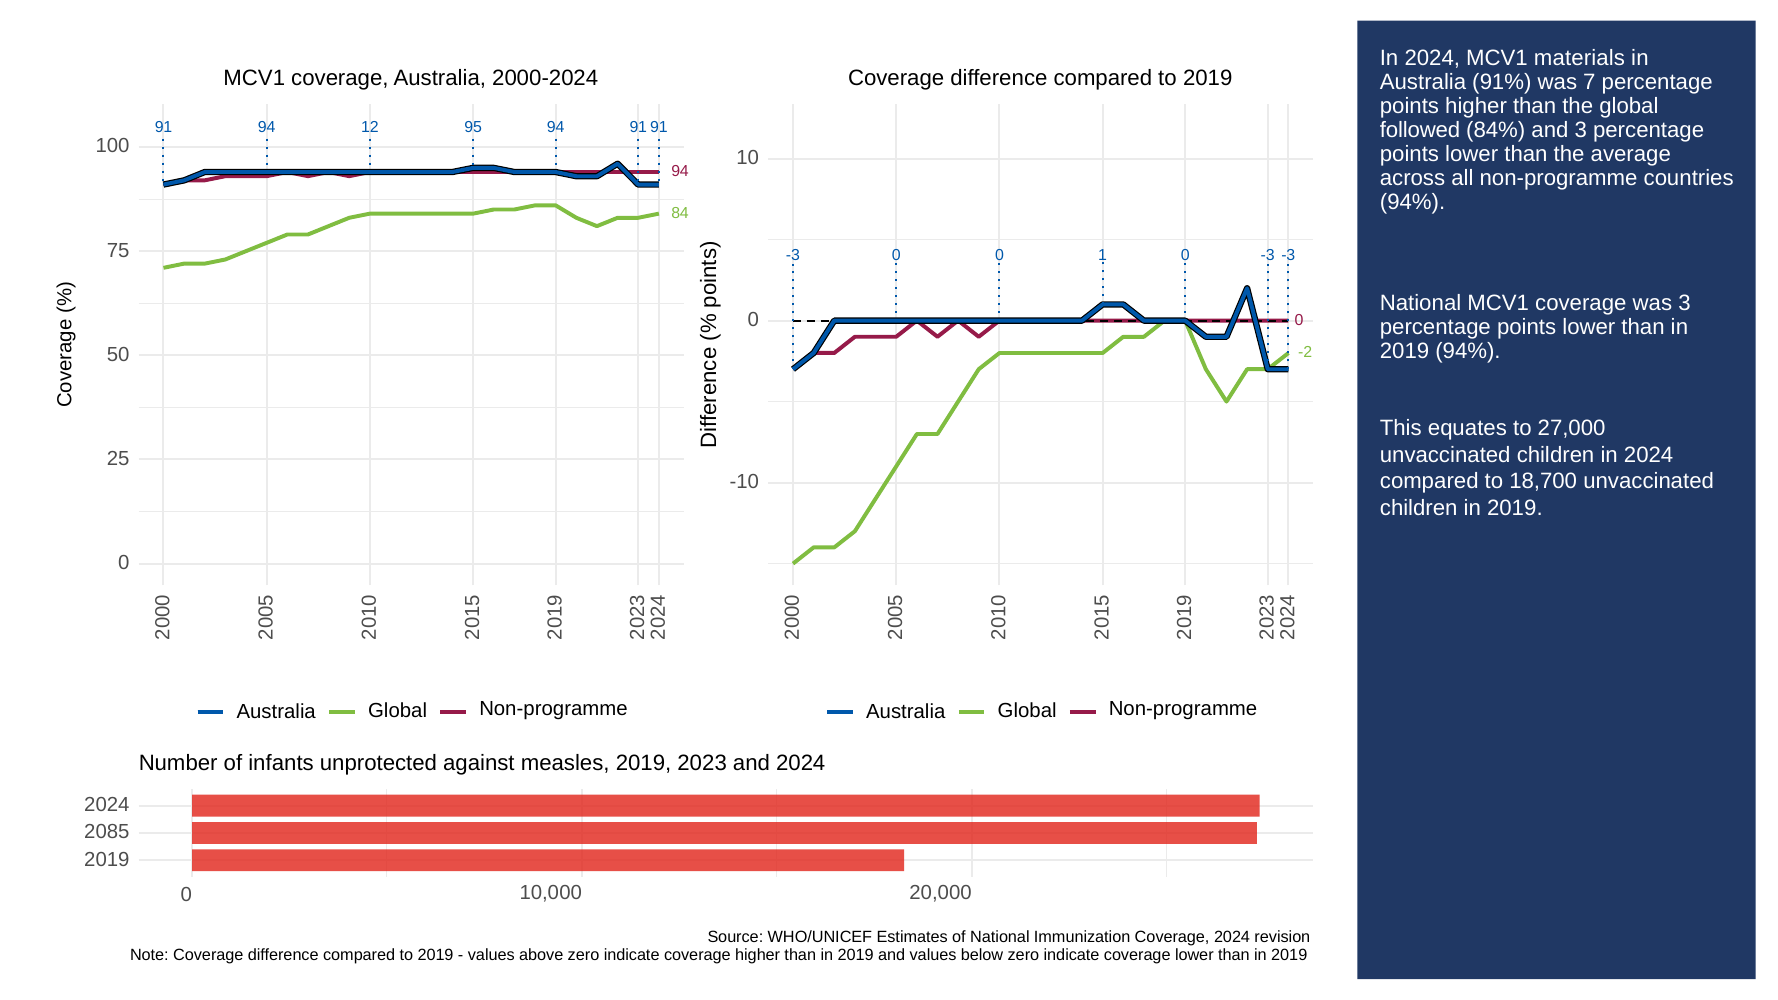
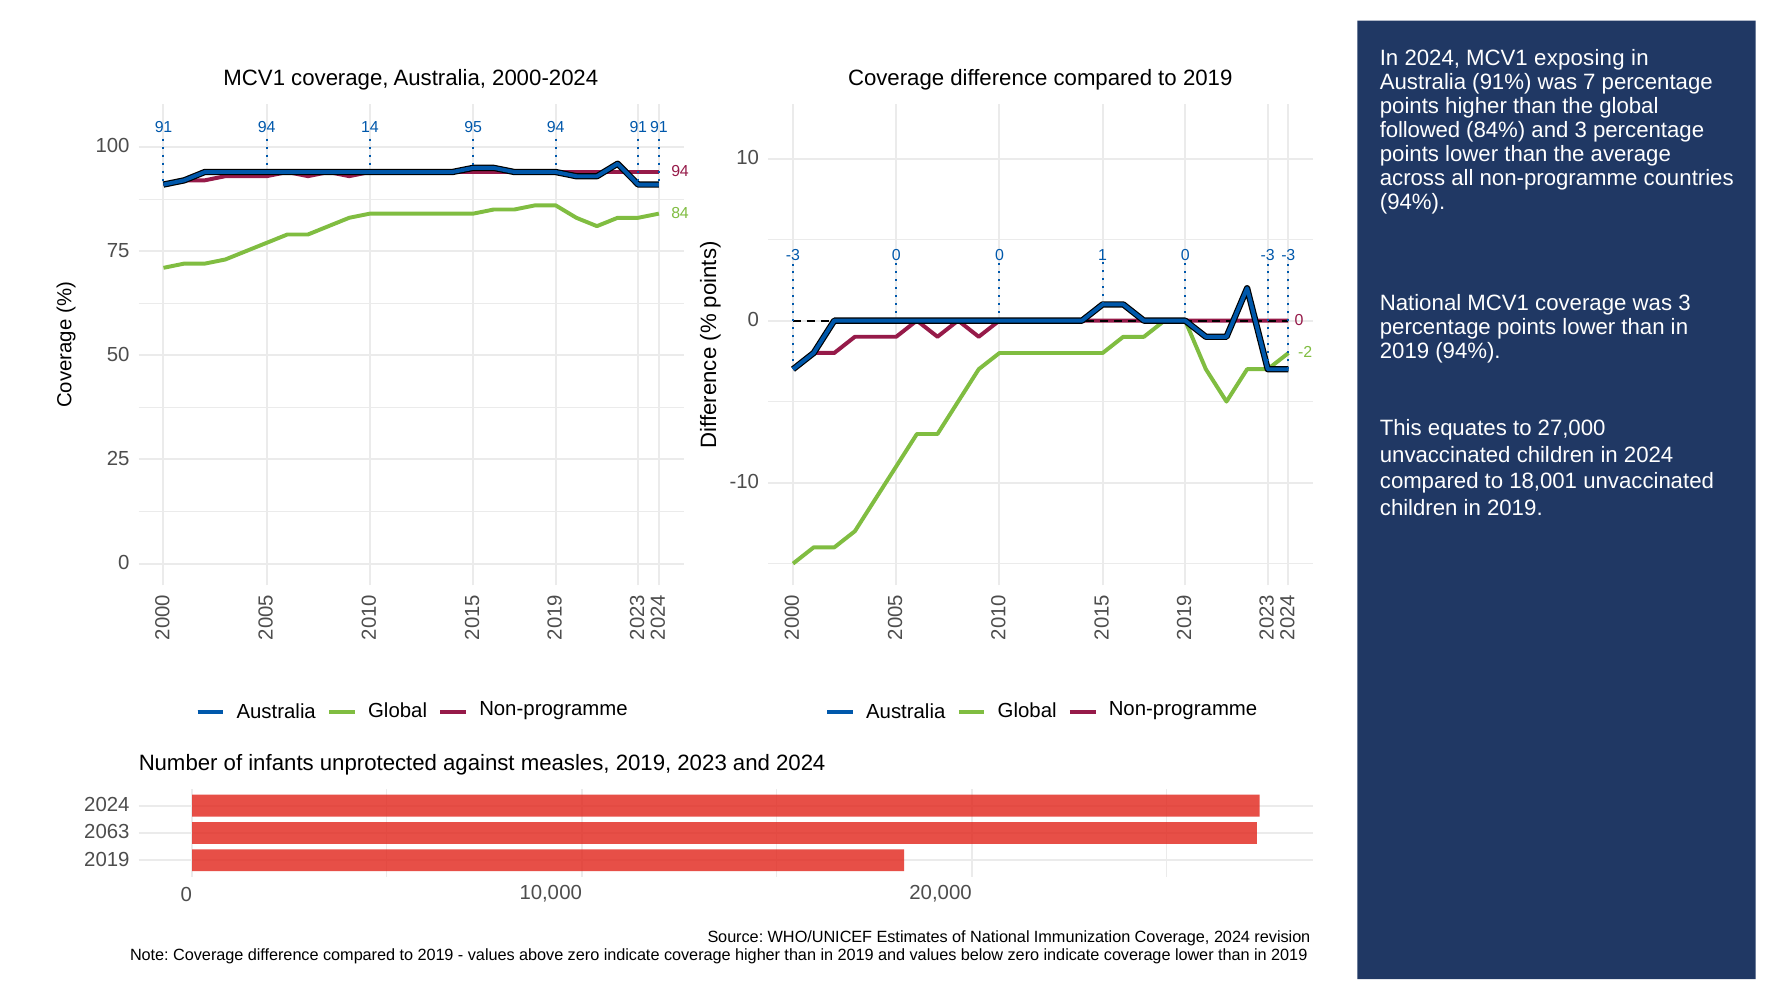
materials: materials -> exposing
12: 12 -> 14
18,700: 18,700 -> 18,001
2085: 2085 -> 2063
